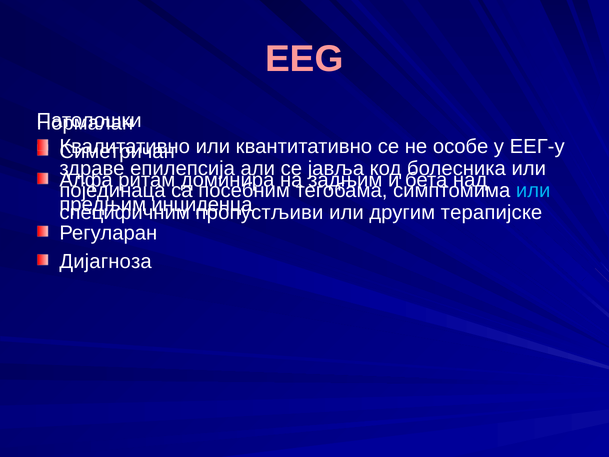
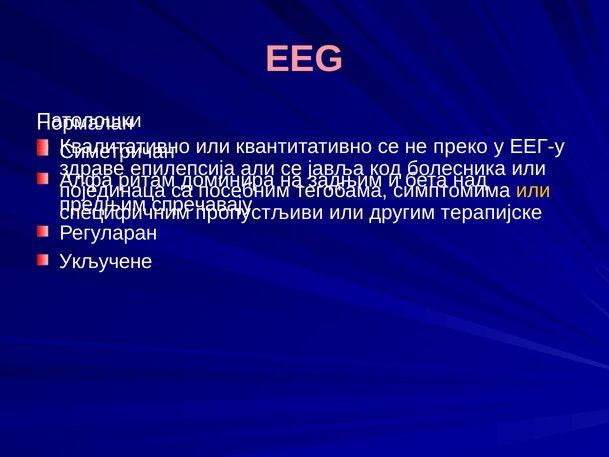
особе: особе -> преко
или at (533, 190) colour: light blue -> yellow
инциденца: инциденца -> спречавају
Дијагноза: Дијагноза -> Укључене
